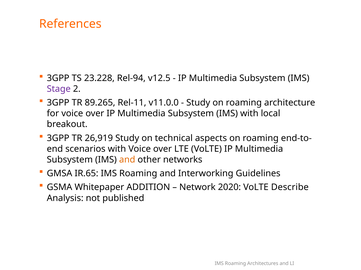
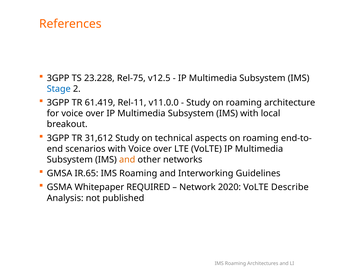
Rel-94: Rel-94 -> Rel-75
Stage colour: purple -> blue
89.265: 89.265 -> 61.419
26,919: 26,919 -> 31,612
ADDITION: ADDITION -> REQUIRED
